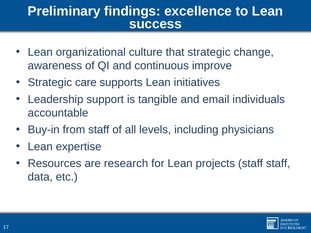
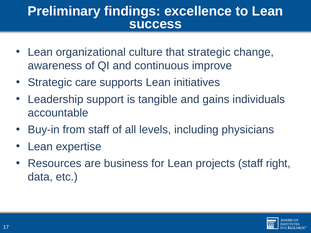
email: email -> gains
research: research -> business
staff staff: staff -> right
